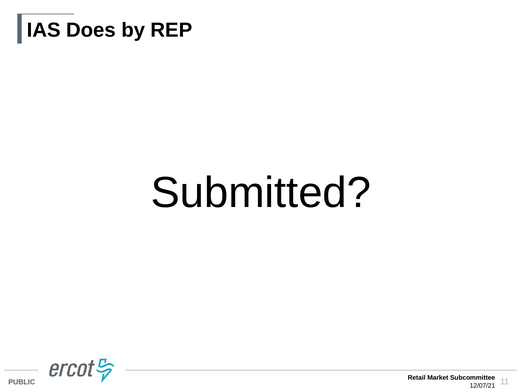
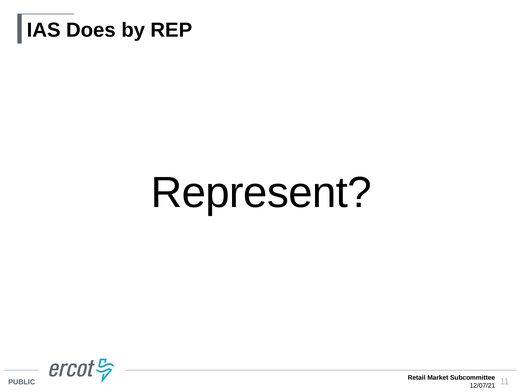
Submitted: Submitted -> Represent
